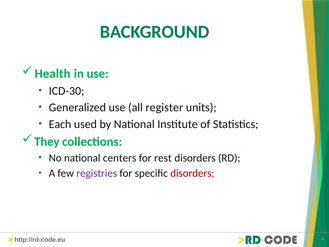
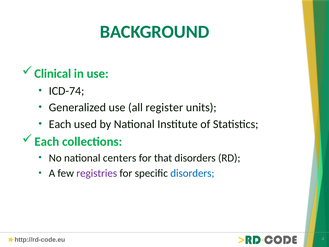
Health: Health -> Clinical
ICD-30: ICD-30 -> ICD-74
They at (47, 141): They -> Each
rest: rest -> that
disorders at (192, 173) colour: red -> blue
